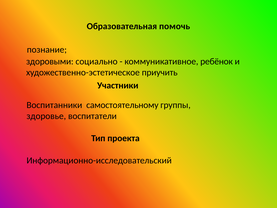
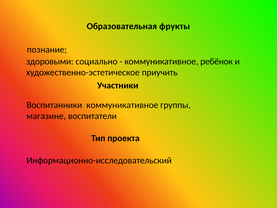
помочь: помочь -> фрукты
Воспитанники самостоятельному: самостоятельному -> коммуникативное
здоровье: здоровье -> магазине
